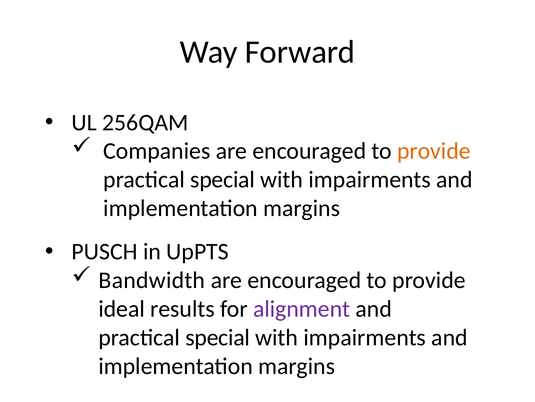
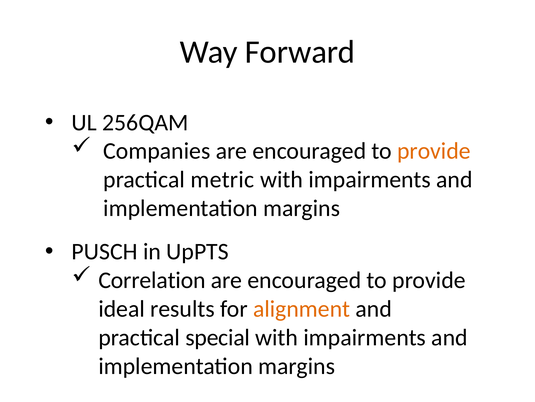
special at (223, 179): special -> metric
Bandwidth: Bandwidth -> Correlation
alignment colour: purple -> orange
